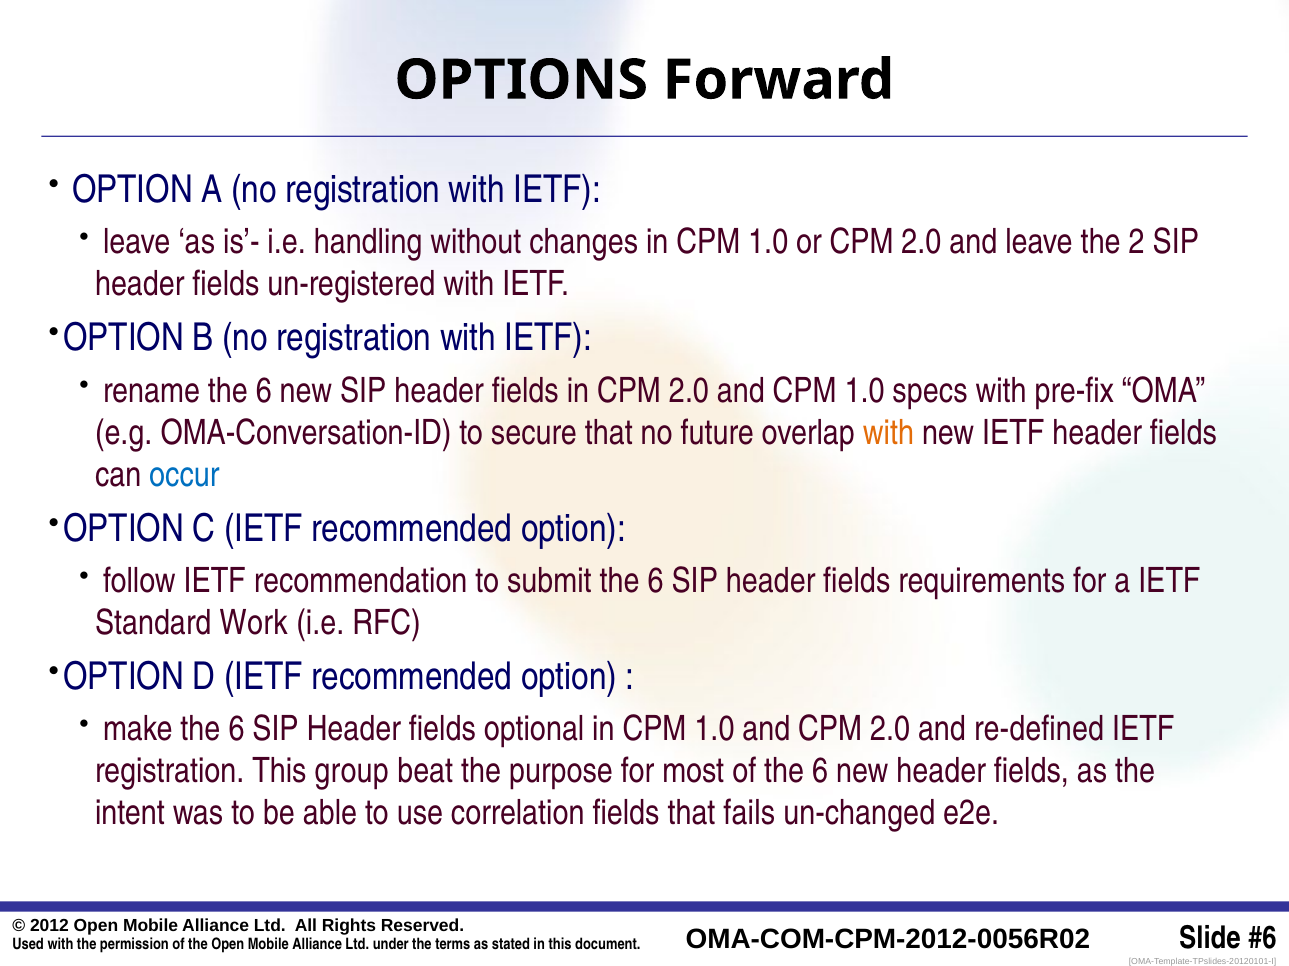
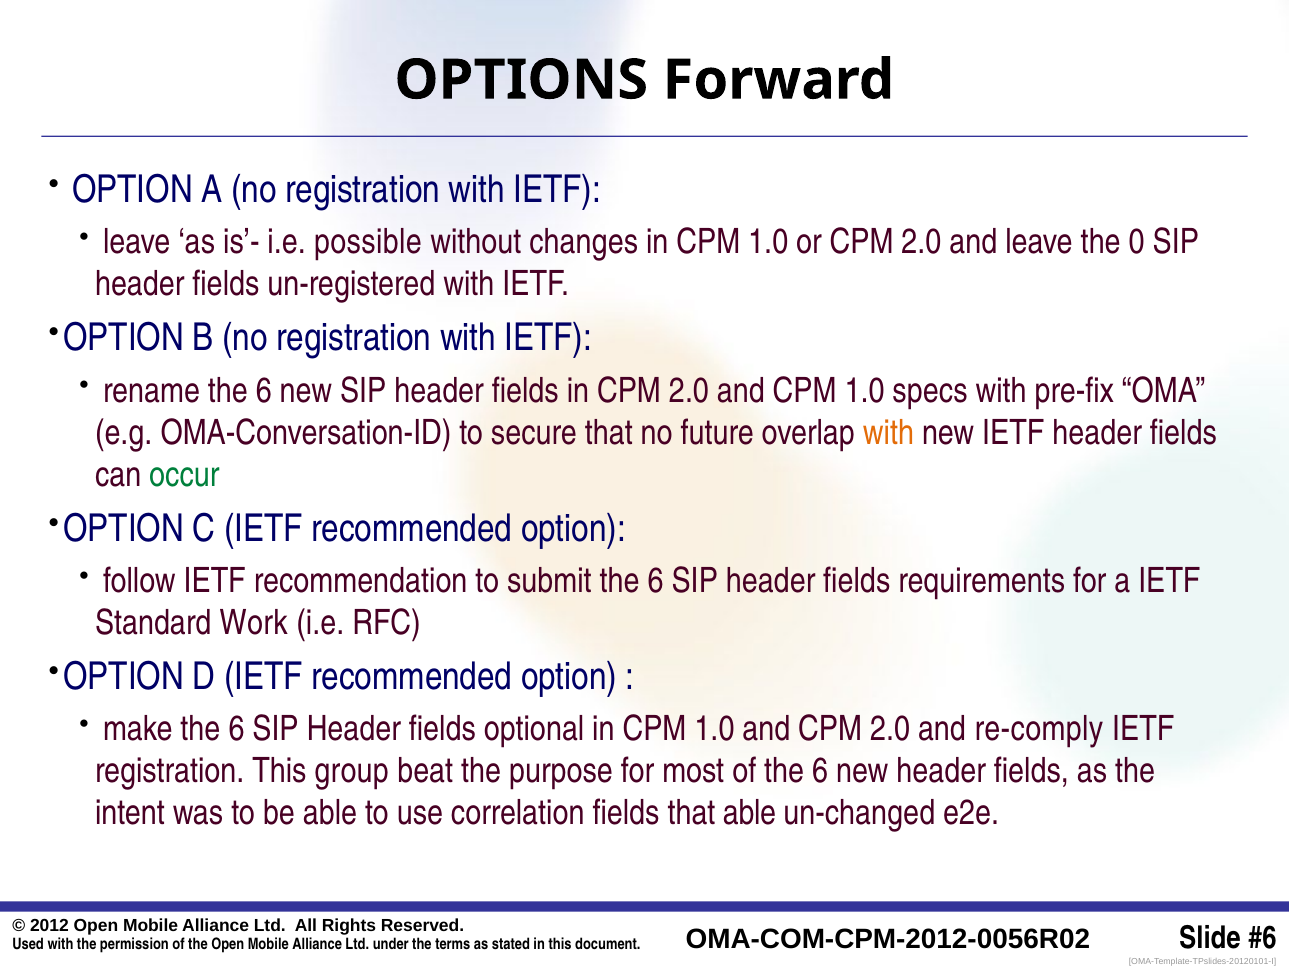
handling: handling -> possible
2: 2 -> 0
occur colour: blue -> green
re-defined: re-defined -> re-comply
that fails: fails -> able
